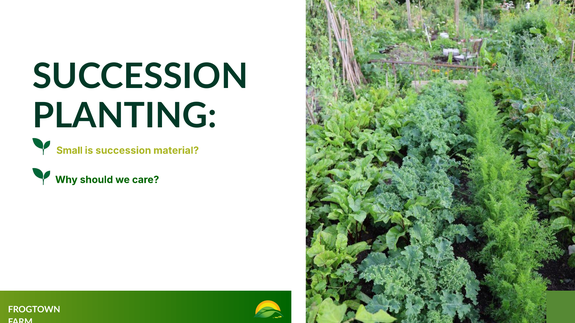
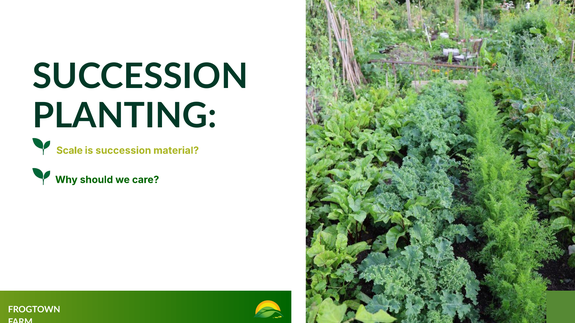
Small: Small -> Scale
